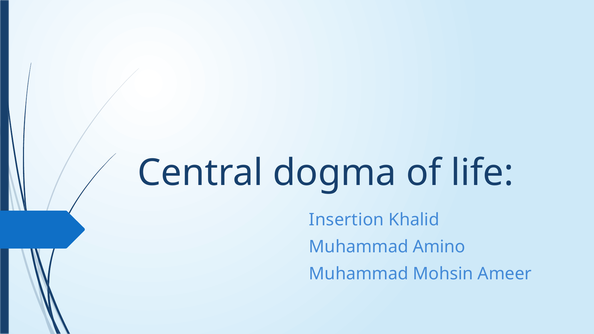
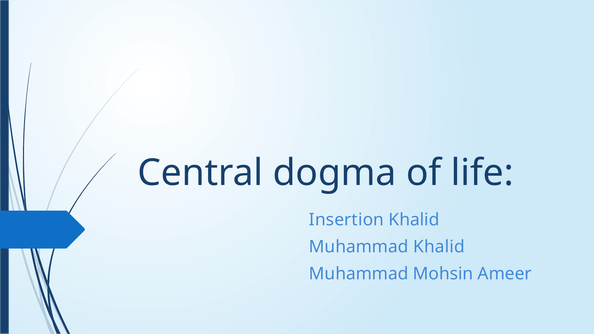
Muhammad Amino: Amino -> Khalid
